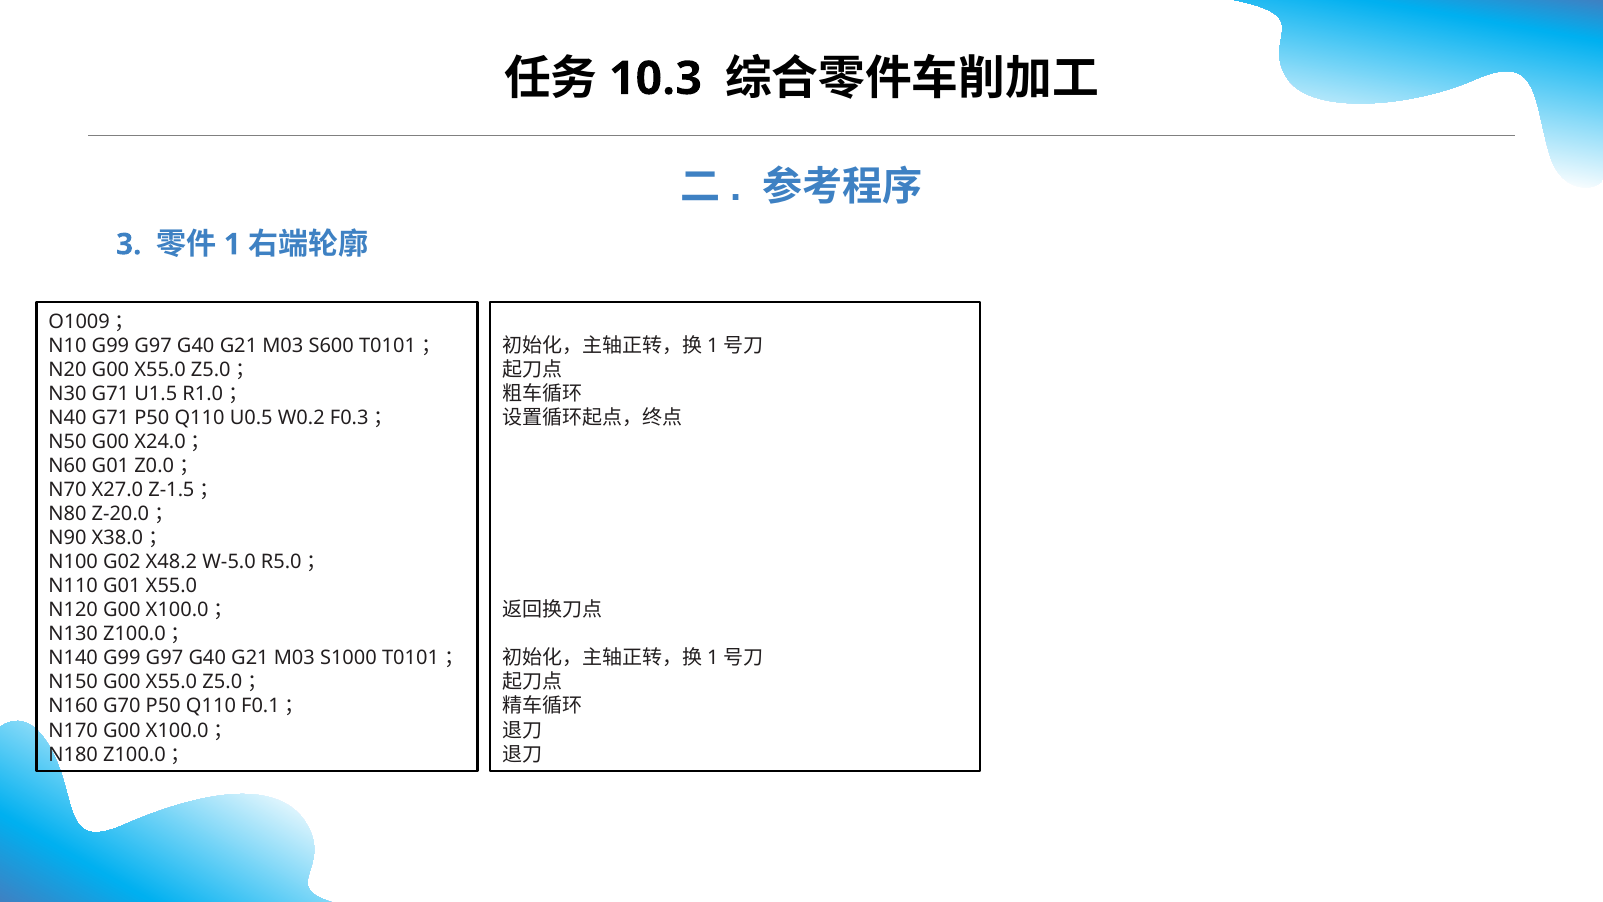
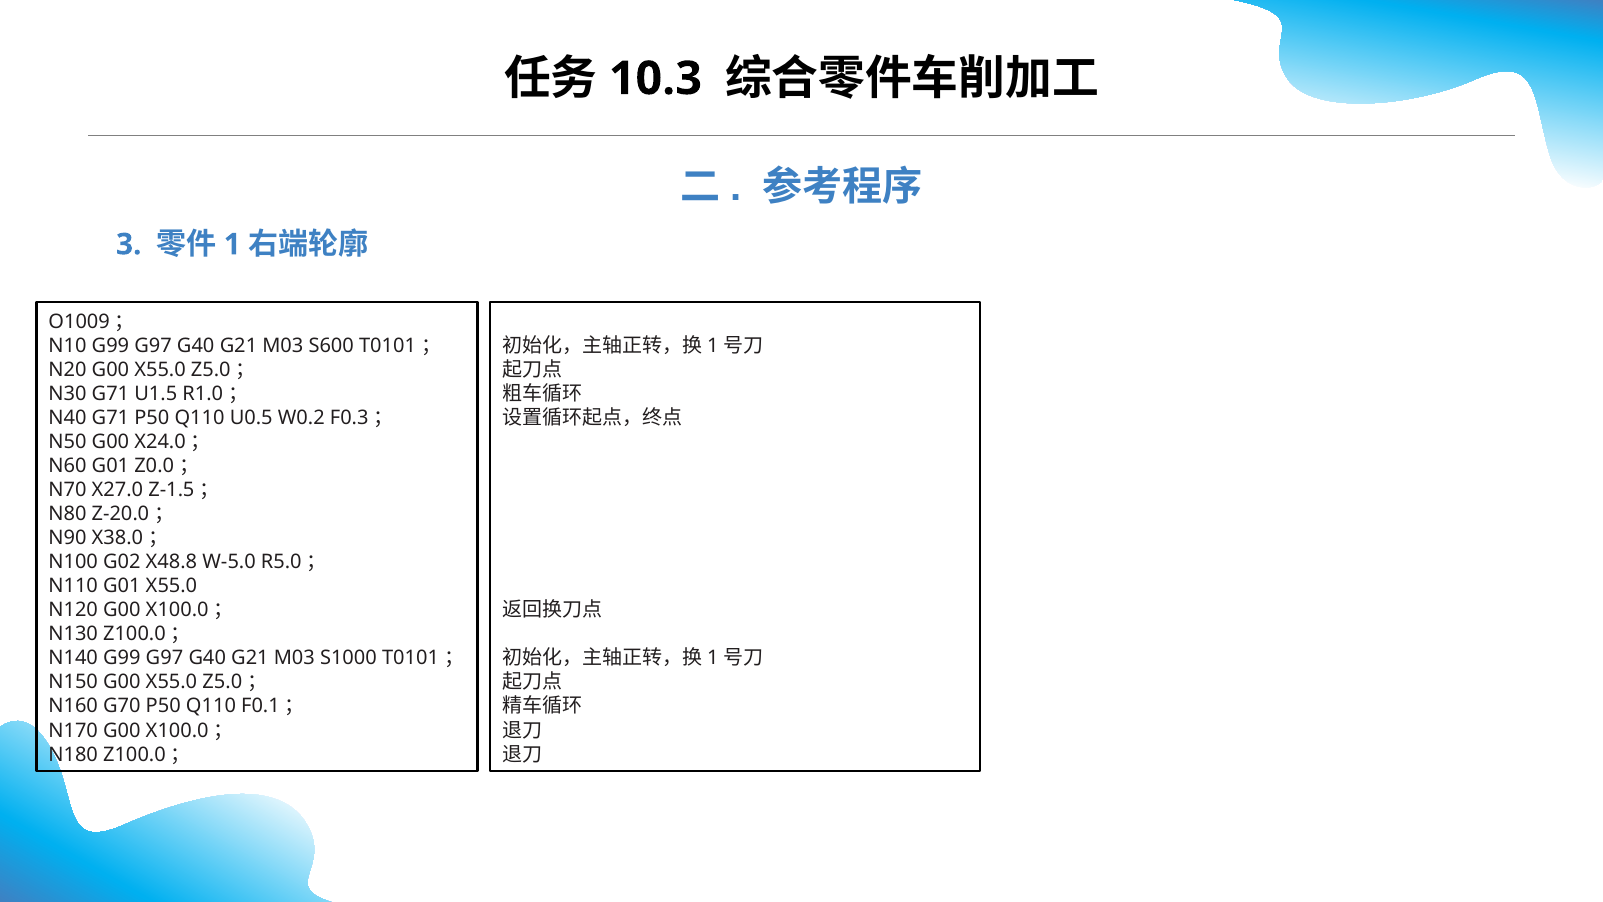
X48.2: X48.2 -> X48.8
